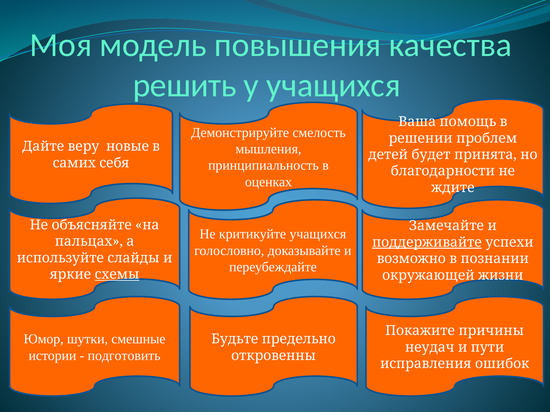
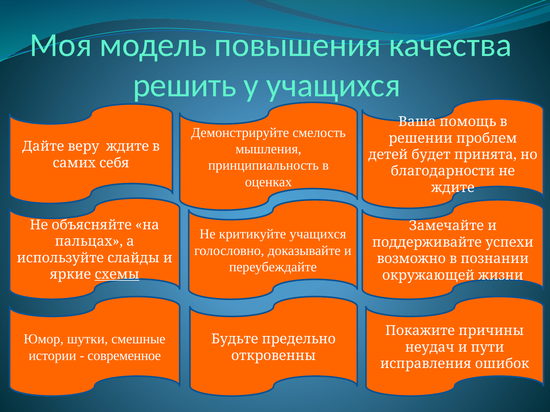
веру новые: новые -> ждите
поддерживайте underline: present -> none
подготовить: подготовить -> современное
